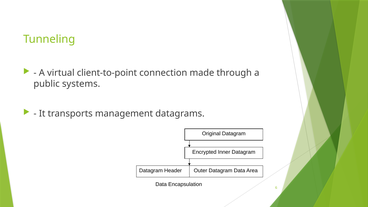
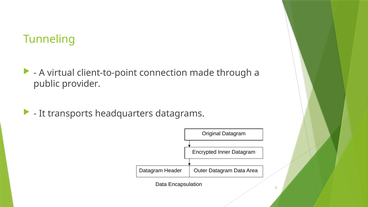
systems: systems -> provider
management: management -> headquarters
